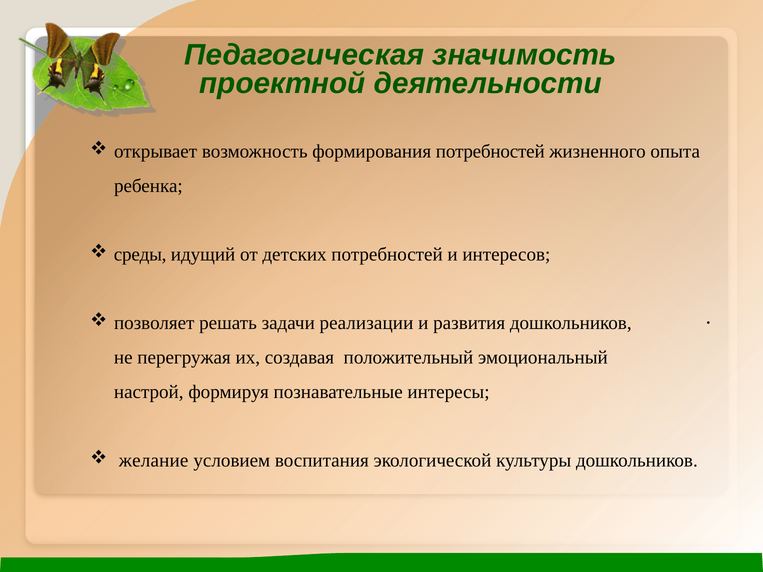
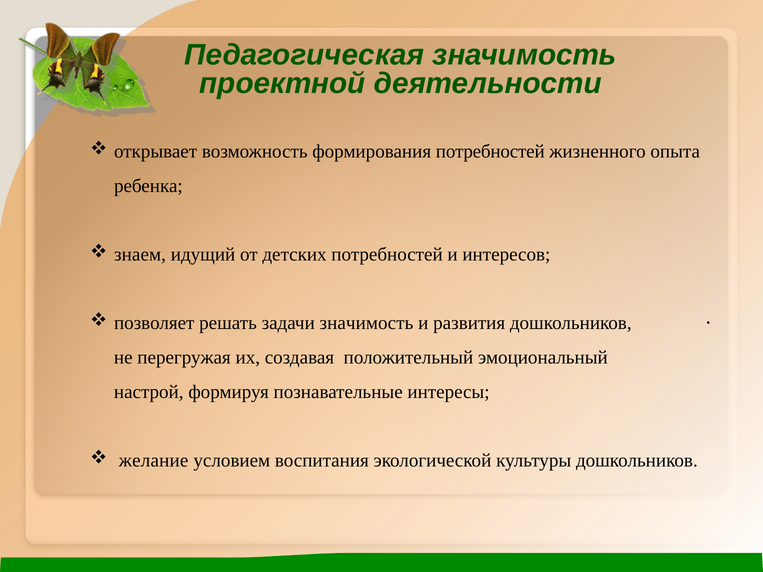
среды: среды -> знаем
задачи реализации: реализации -> значимость
